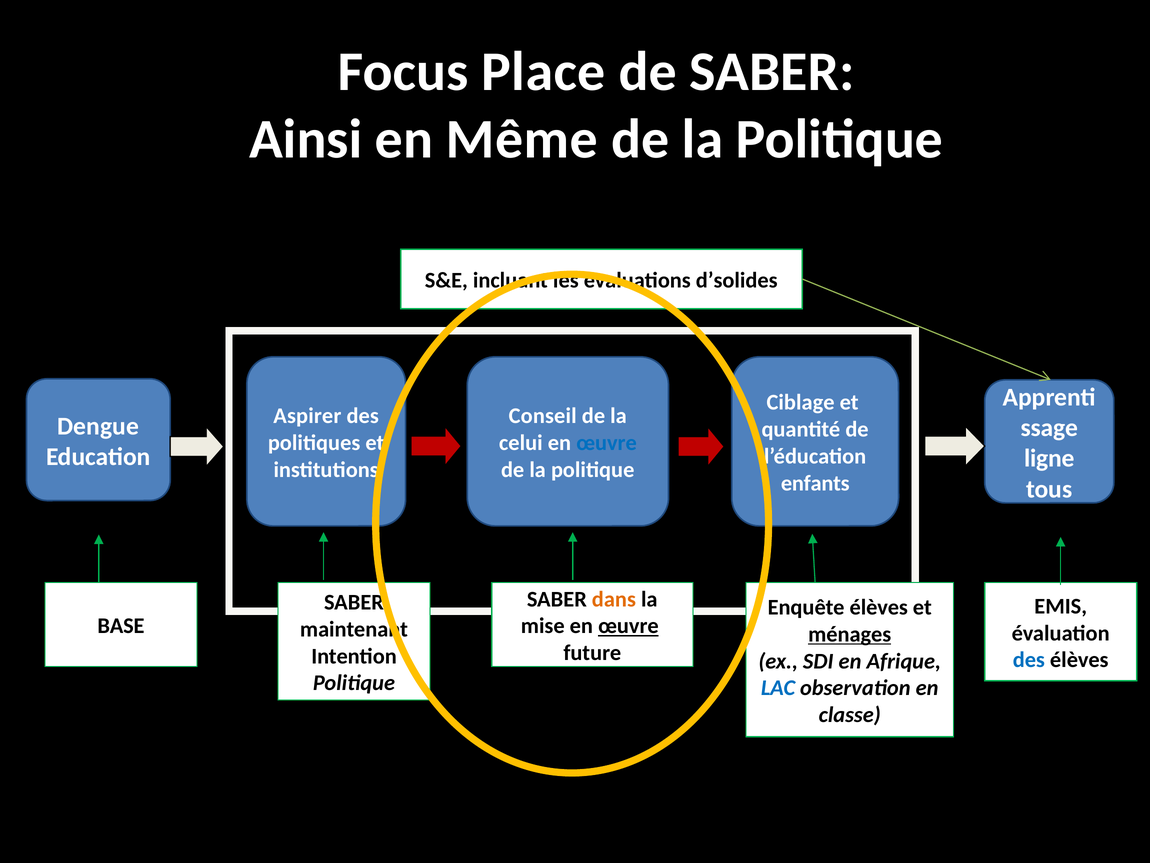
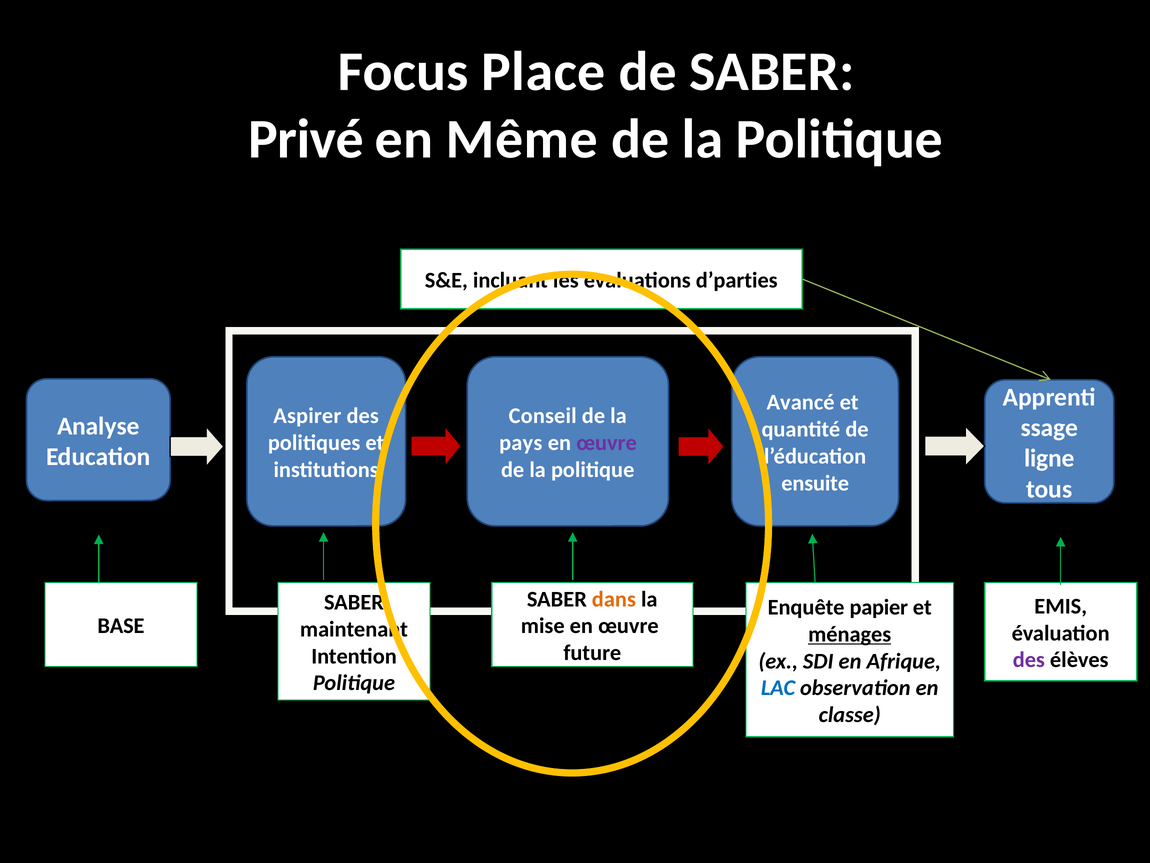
Ainsi: Ainsi -> Privé
d’solides: d’solides -> d’parties
Ciblage: Ciblage -> Avancé
Dengue: Dengue -> Analyse
celui: celui -> pays
œuvre at (607, 443) colour: blue -> purple
enfants: enfants -> ensuite
Enquête élèves: élèves -> papier
œuvre at (628, 626) underline: present -> none
des at (1029, 660) colour: blue -> purple
